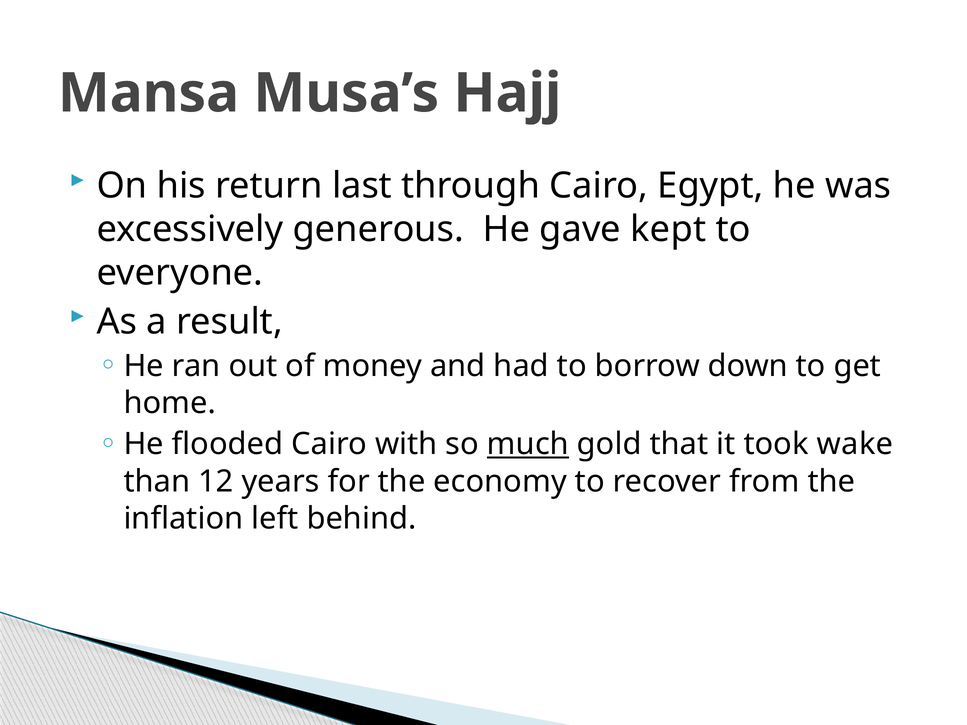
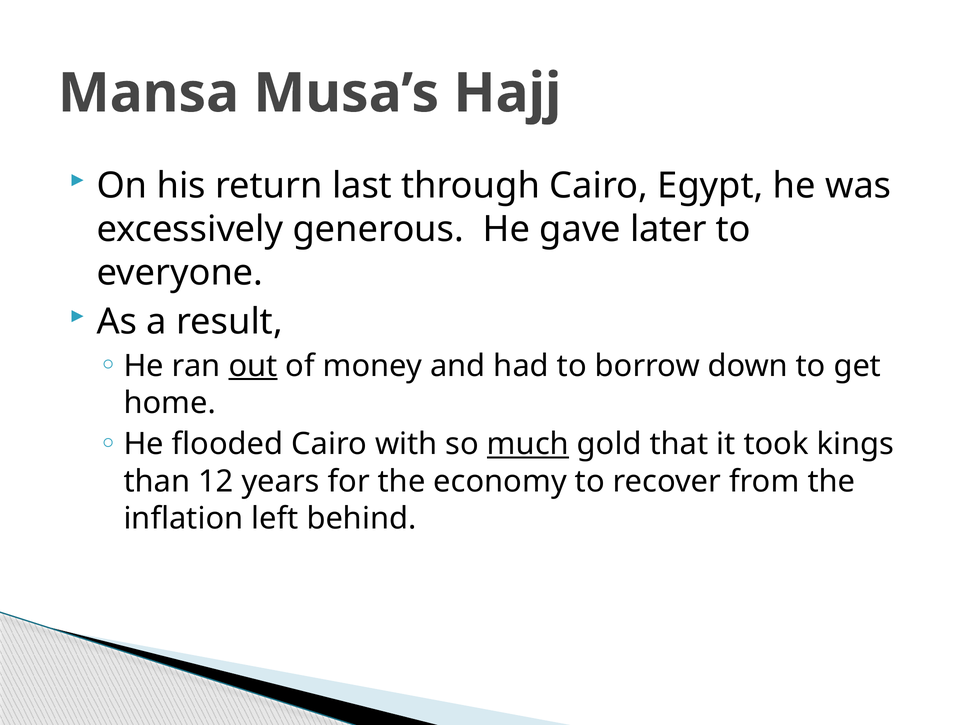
kept: kept -> later
out underline: none -> present
wake: wake -> kings
